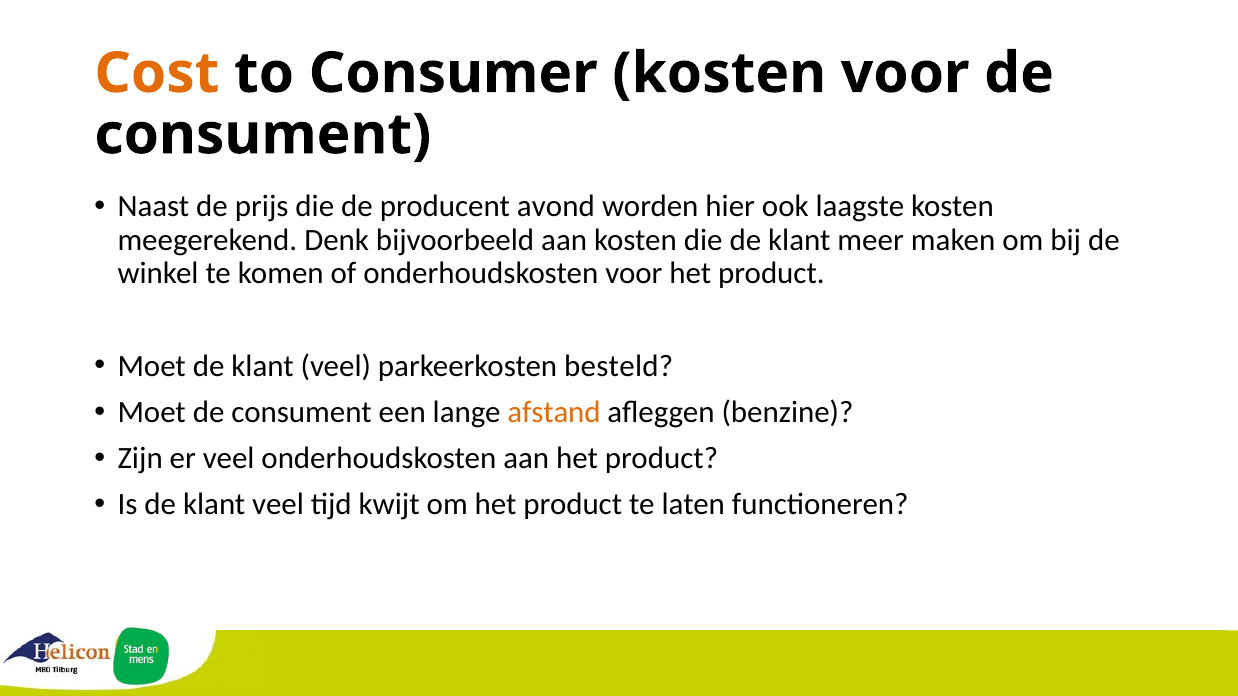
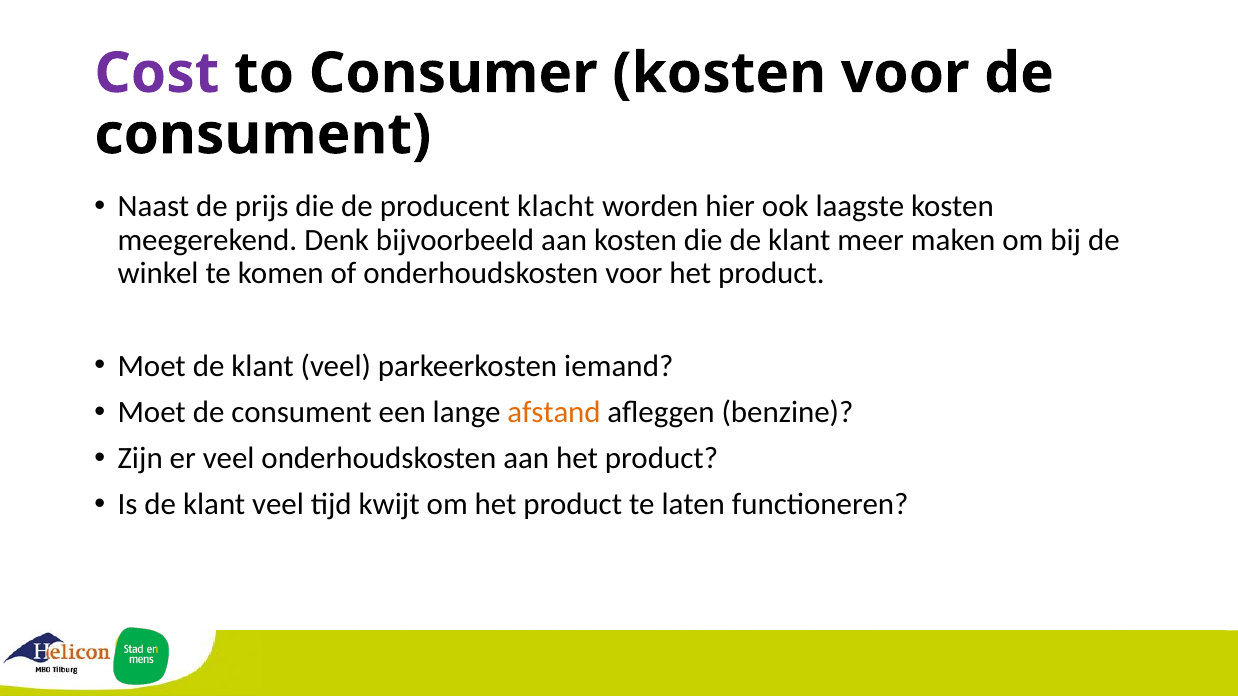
Cost colour: orange -> purple
avond: avond -> klacht
besteld: besteld -> iemand
